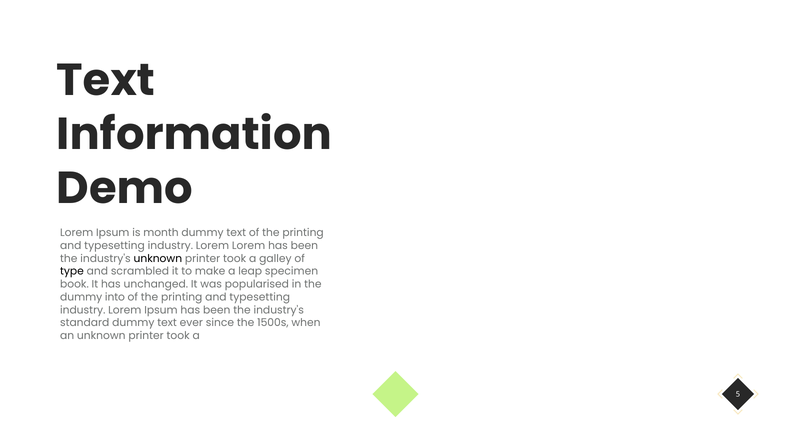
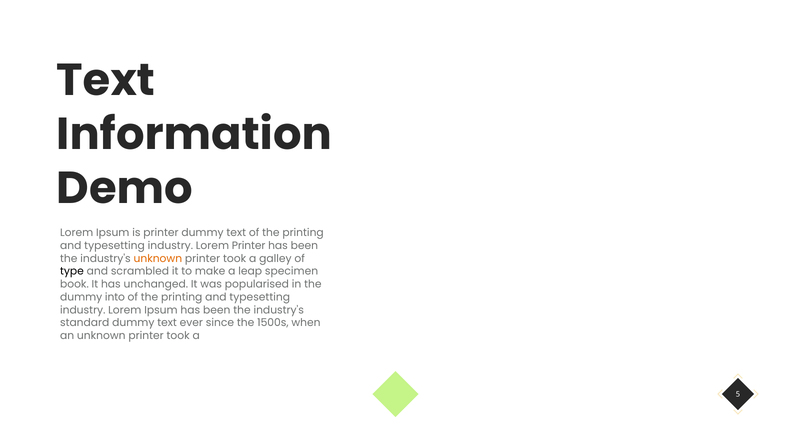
is month: month -> printer
Lorem Lorem: Lorem -> Printer
unknown at (158, 259) colour: black -> orange
